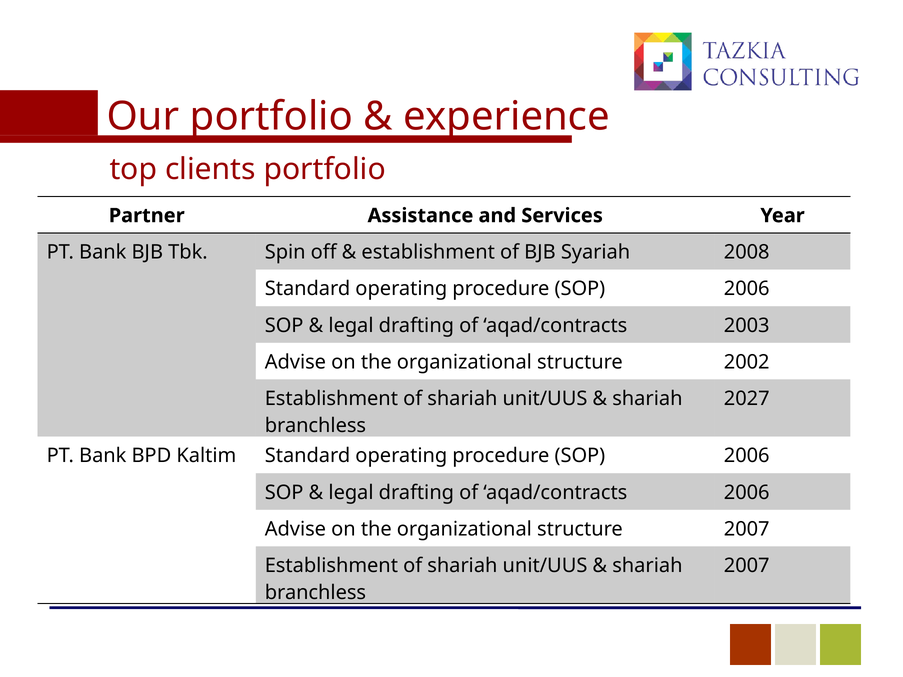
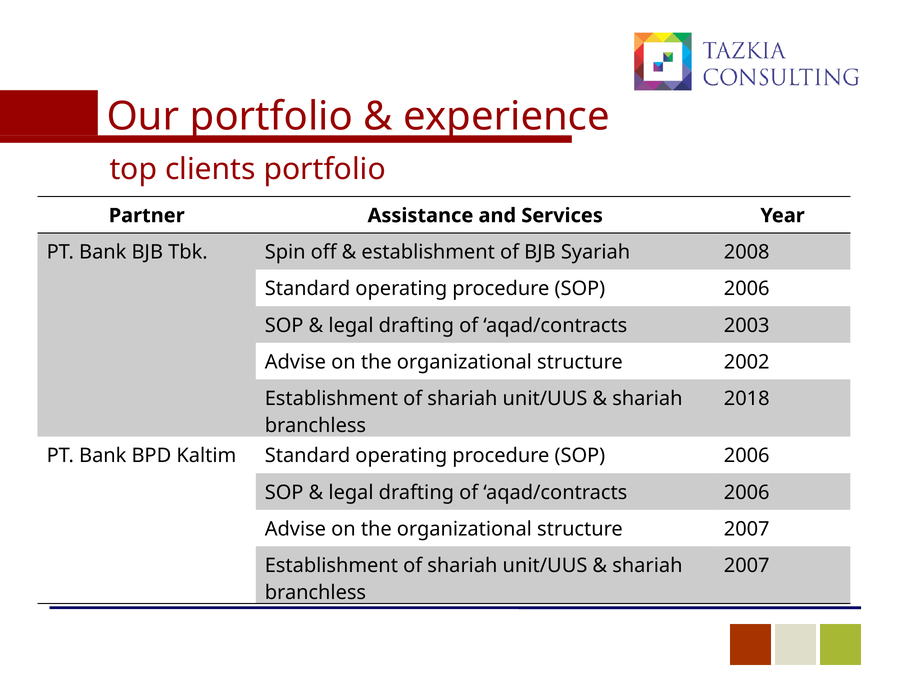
2027: 2027 -> 2018
